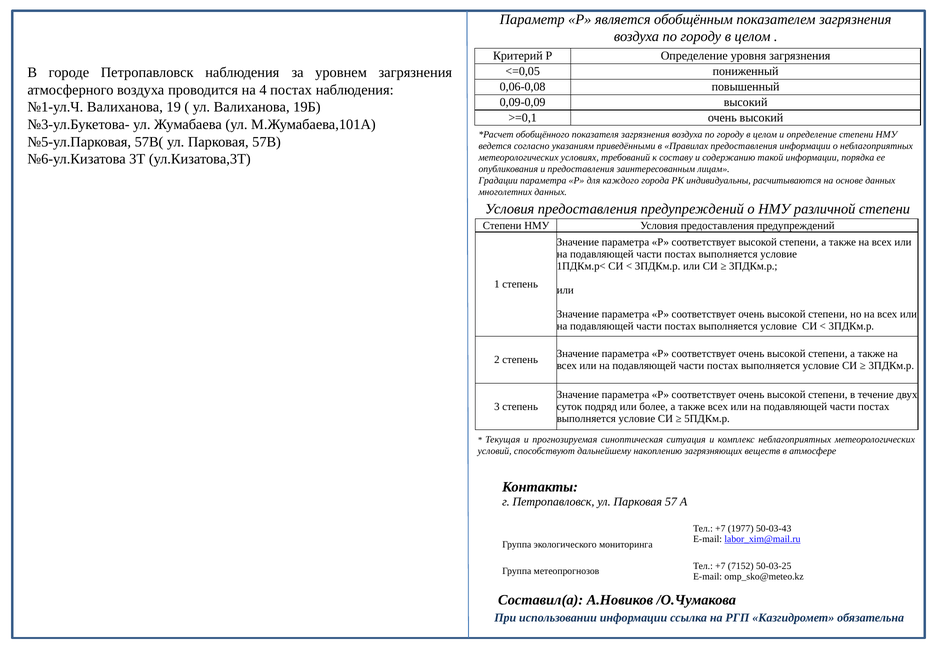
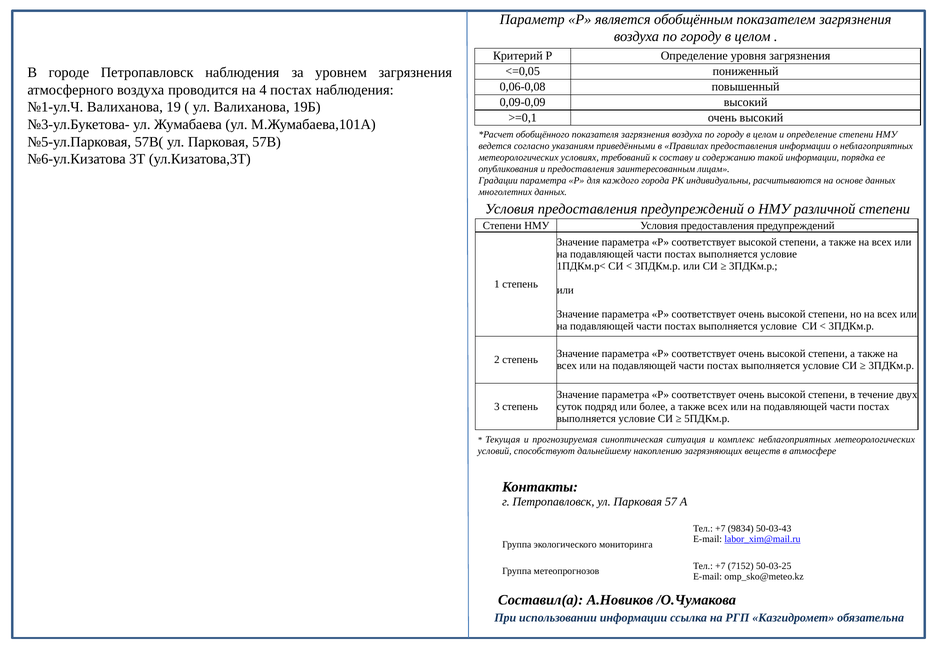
1977: 1977 -> 9834
